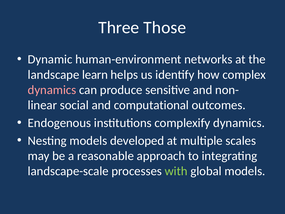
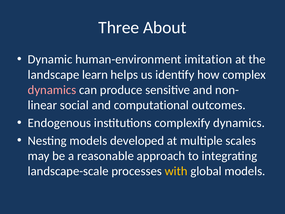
Those: Those -> About
networks: networks -> imitation
with colour: light green -> yellow
